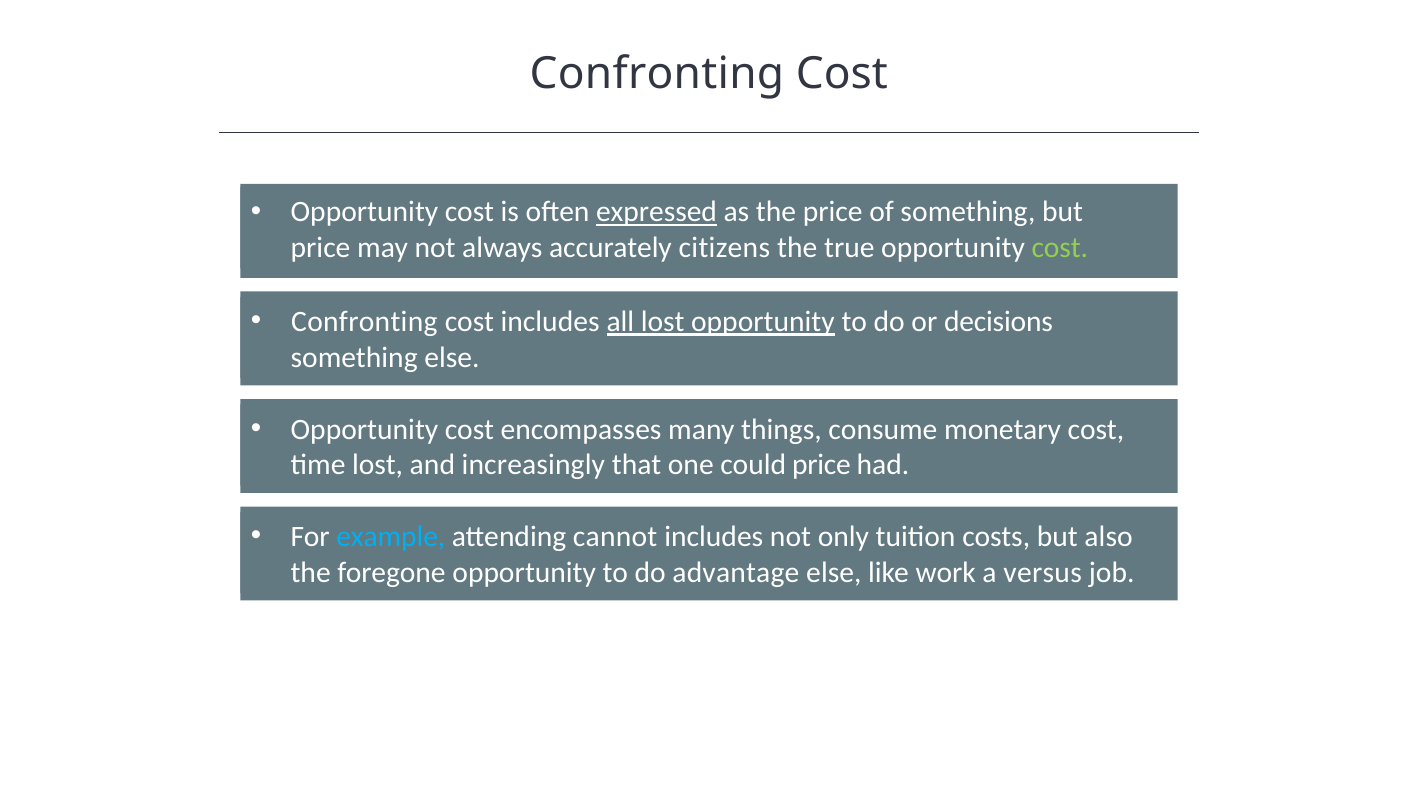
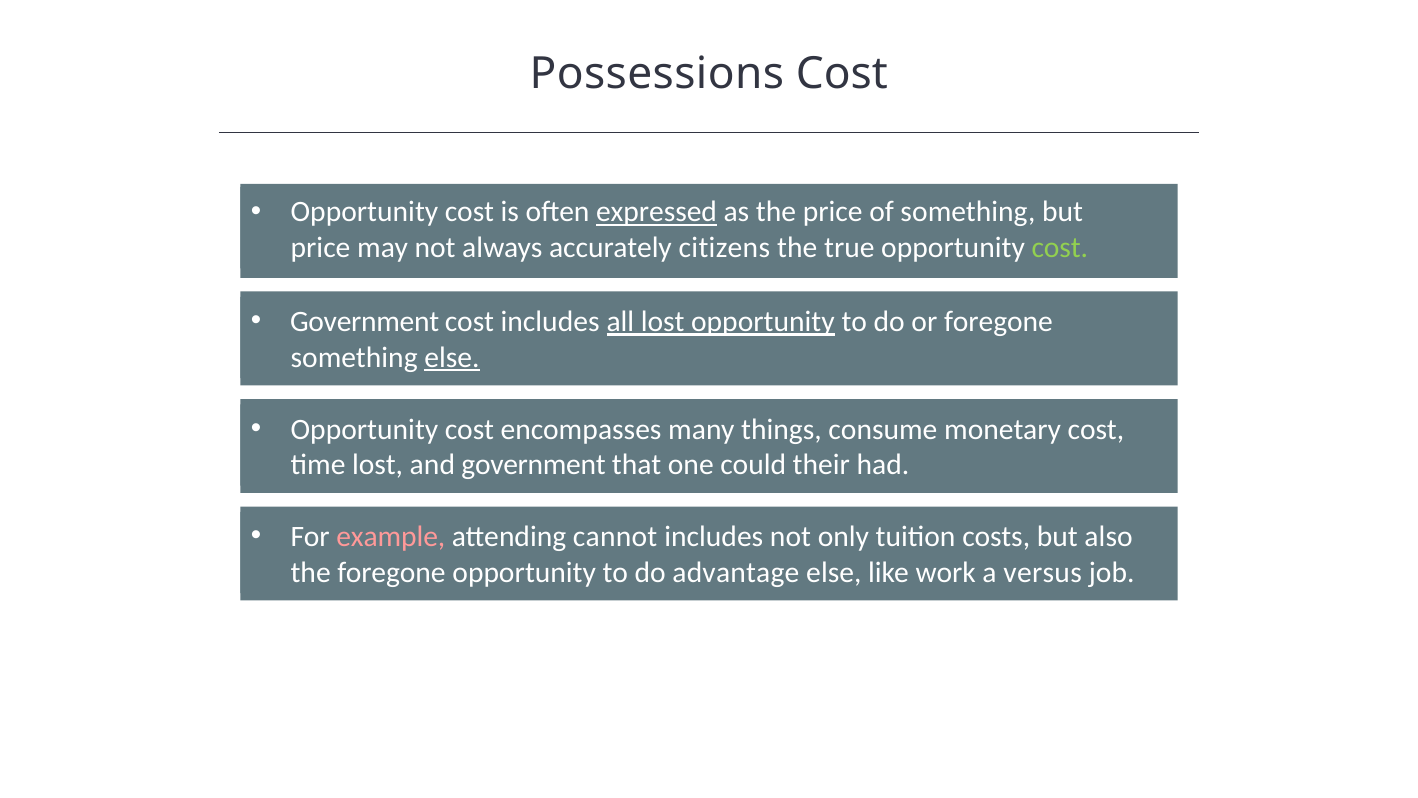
Confronting at (657, 74): Confronting -> Possessions
Confronting at (364, 322): Confronting -> Government
or decisions: decisions -> foregone
else at (452, 357) underline: none -> present
and increasingly: increasingly -> government
could price: price -> their
example colour: light blue -> pink
